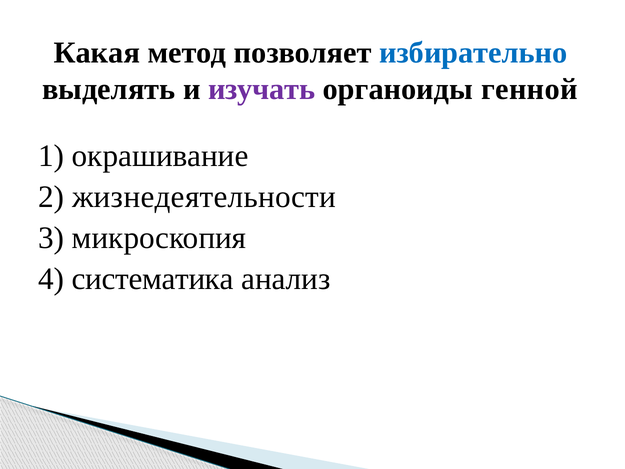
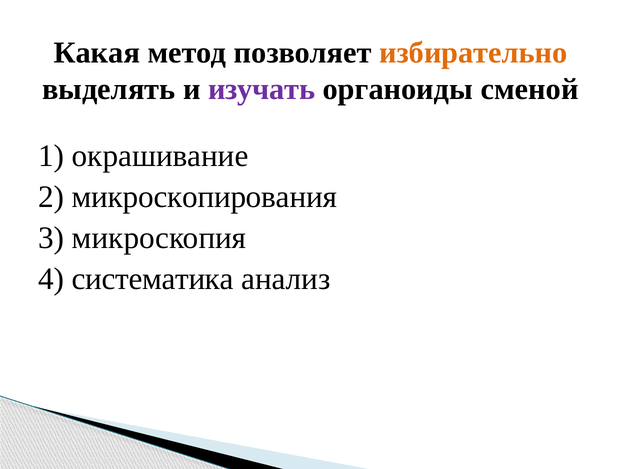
избирательно colour: blue -> orange
генной: генной -> сменой
жизнедеятельности: жизнедеятельности -> микроскопирования
